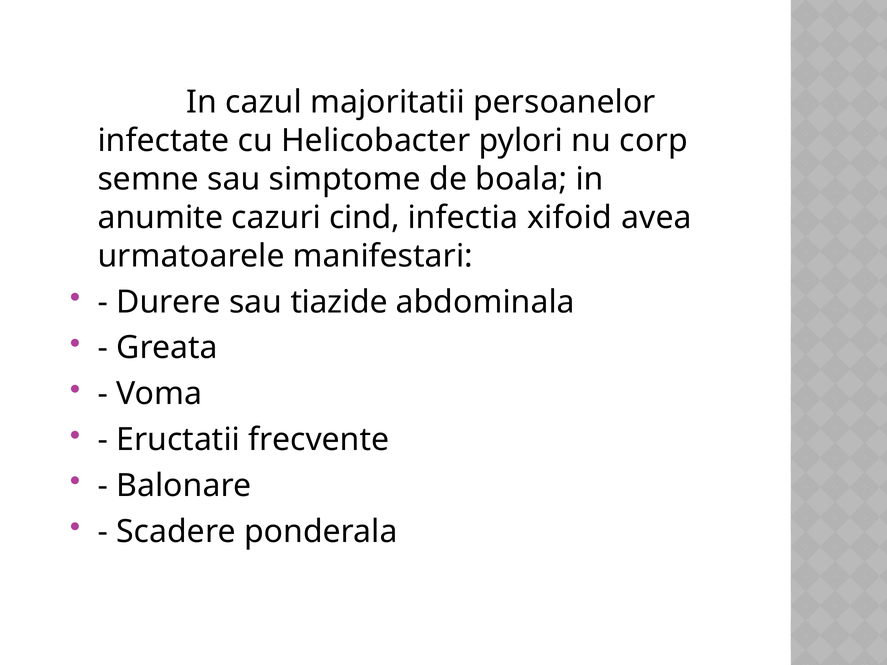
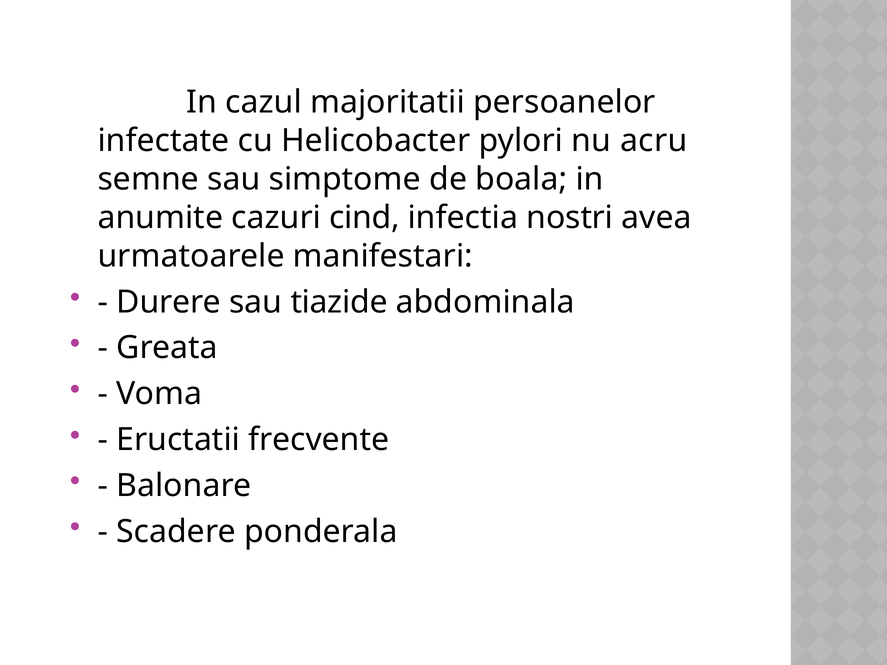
corp: corp -> acru
xifoid: xifoid -> nostri
